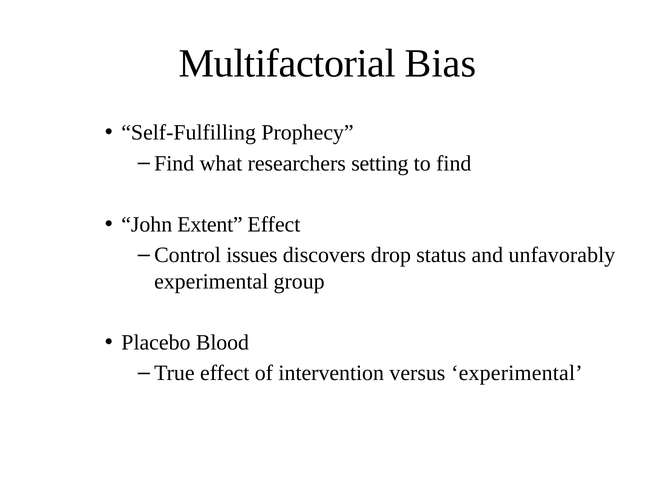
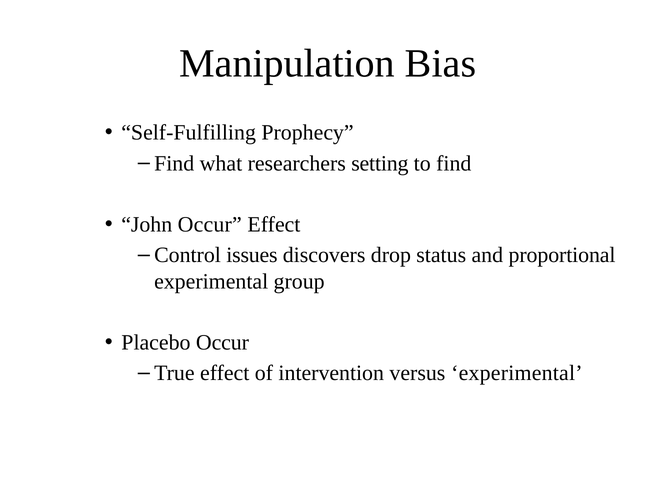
Multifactorial: Multifactorial -> Manipulation
John Extent: Extent -> Occur
unfavorably: unfavorably -> proportional
Placebo Blood: Blood -> Occur
